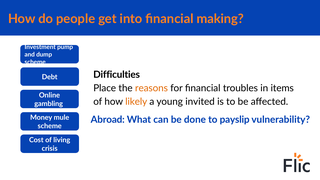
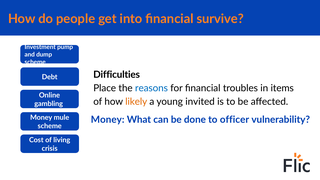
making: making -> survive
reasons colour: orange -> blue
Abroad at (108, 120): Abroad -> Money
payslip: payslip -> officer
